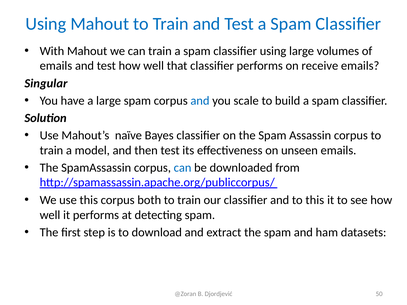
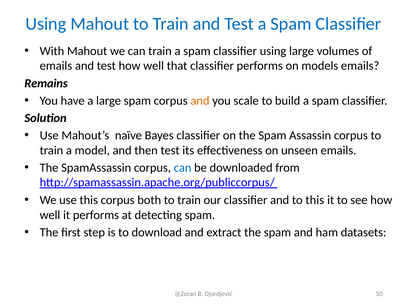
receive: receive -> models
Singular: Singular -> Remains
and at (200, 101) colour: blue -> orange
